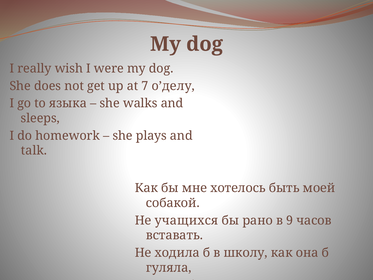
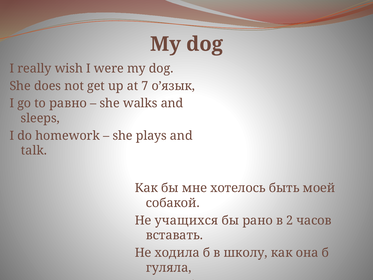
o’делу: o’делу -> o’язык
языка: языка -> равно
9: 9 -> 2
